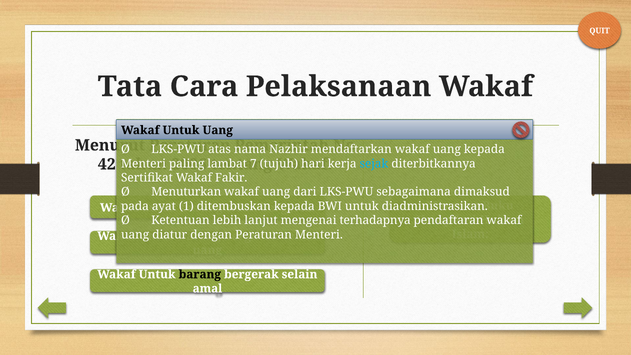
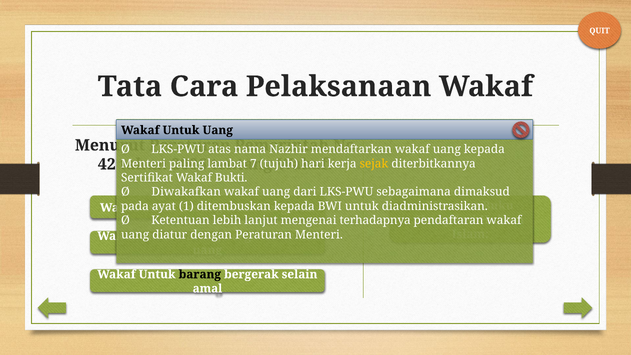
sejak colour: light blue -> yellow
Fakir: Fakir -> Bukti
Menuturkan: Menuturkan -> Diwakafkan
